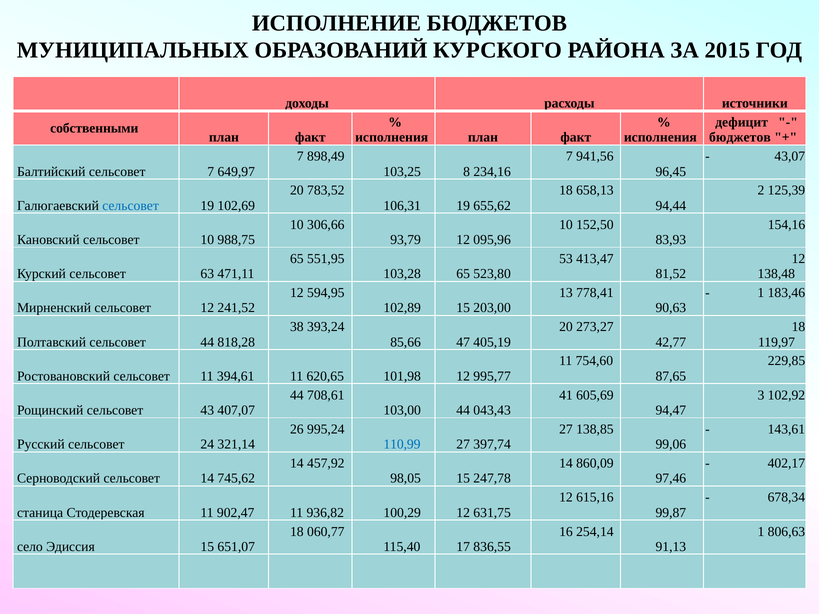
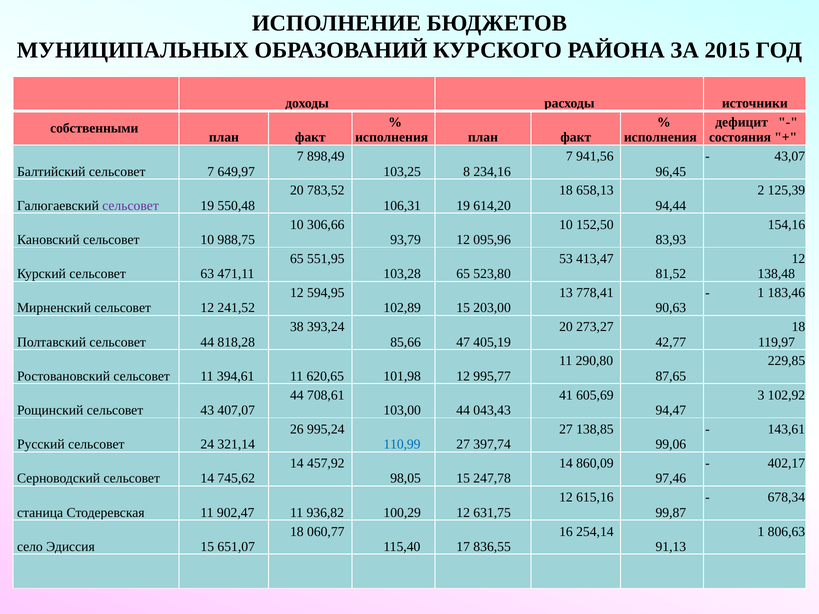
бюджетов at (740, 138): бюджетов -> состояния
сельсовет at (131, 206) colour: blue -> purple
102,69: 102,69 -> 550,48
655,62: 655,62 -> 614,20
754,60: 754,60 -> 290,80
